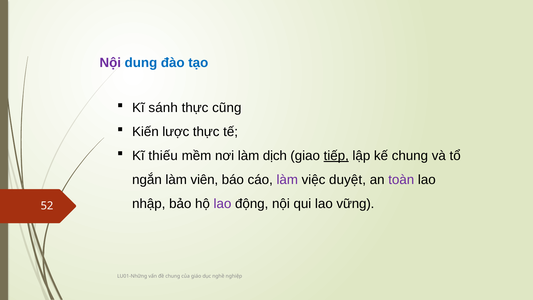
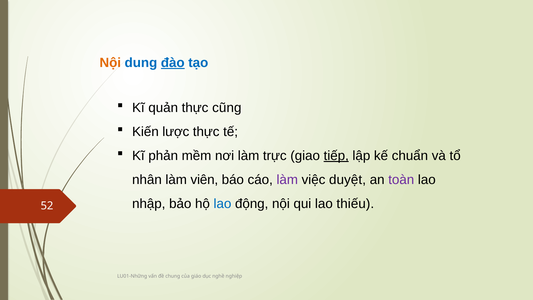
Nội at (110, 63) colour: purple -> orange
đào underline: none -> present
sánh: sánh -> quản
thiếu: thiếu -> phản
dịch: dịch -> trực
kế chung: chung -> chuẩn
ngắn: ngắn -> nhân
lao at (222, 204) colour: purple -> blue
vững: vững -> thiếu
